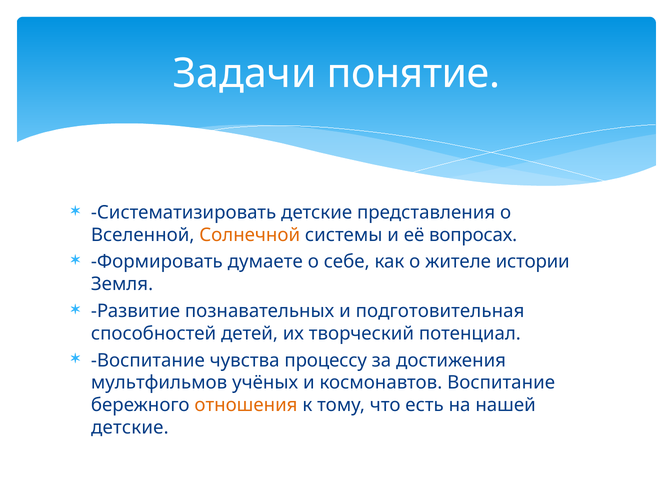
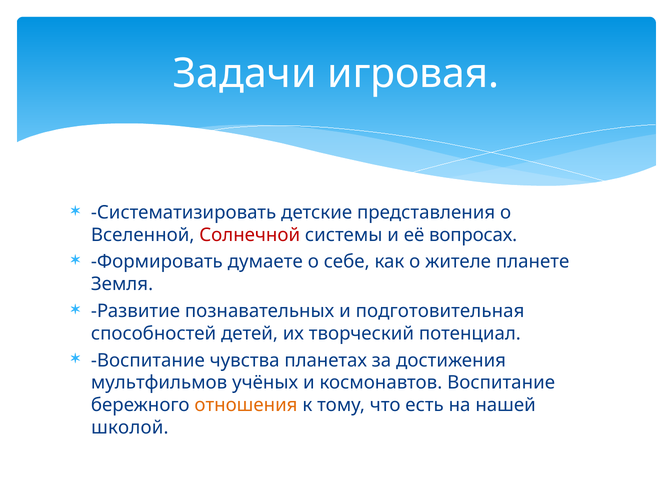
понятие: понятие -> игровая
Солнечной colour: orange -> red
истории: истории -> планете
процессу: процессу -> планетах
детские at (130, 428): детские -> школой
